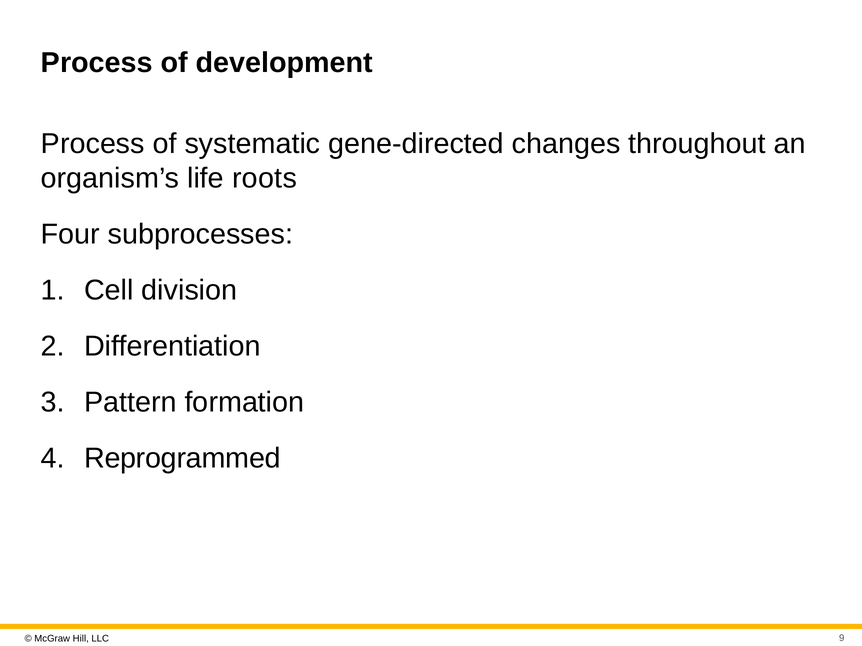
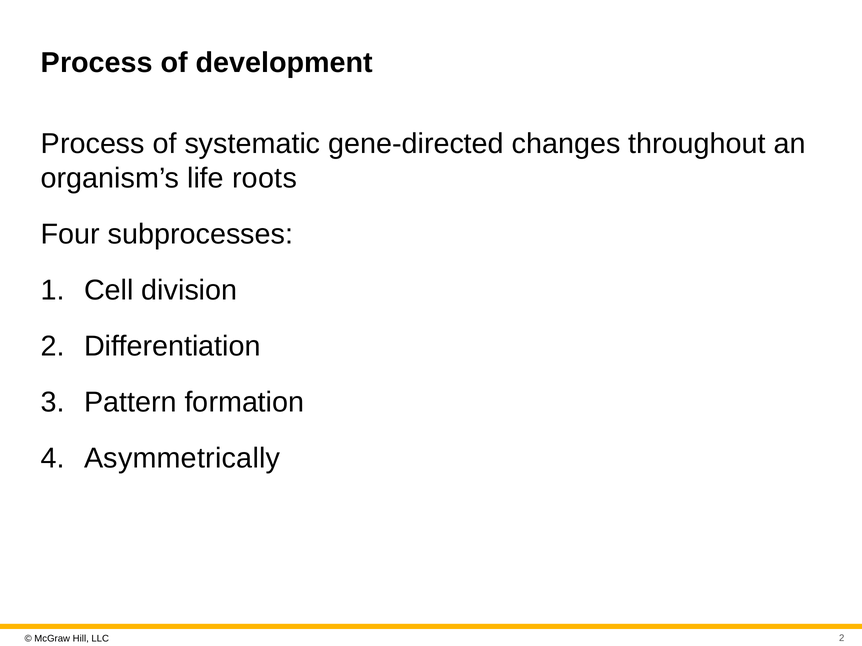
Reprogrammed: Reprogrammed -> Asymmetrically
9 at (842, 638): 9 -> 2
